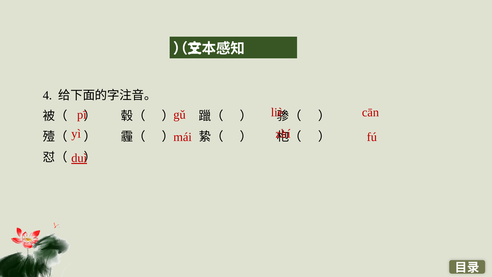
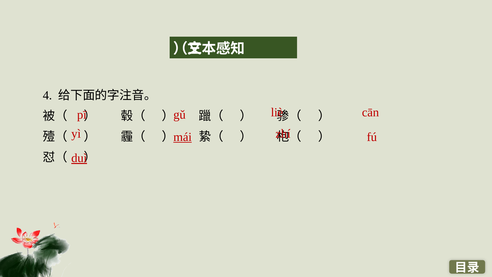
mái underline: none -> present
